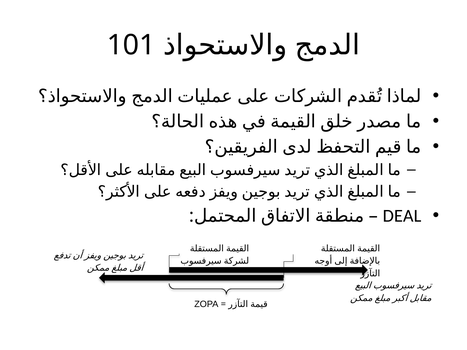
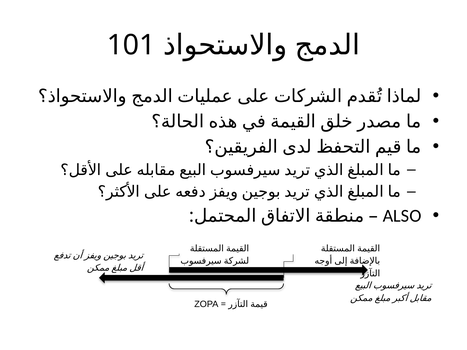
DEAL: DEAL -> ALSO
